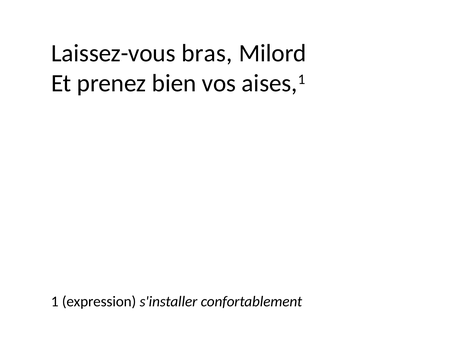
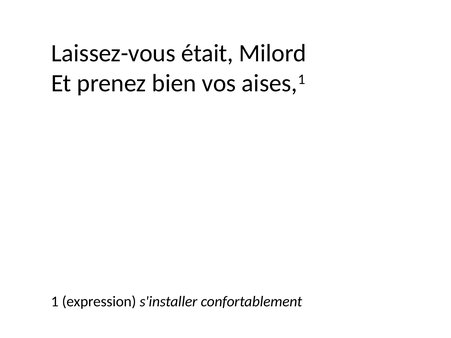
bras: bras -> était
